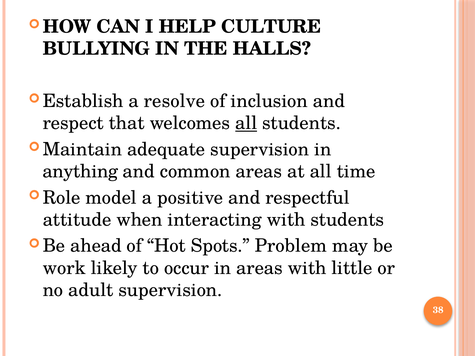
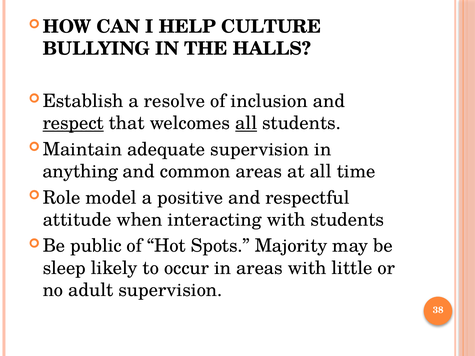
respect underline: none -> present
ahead: ahead -> public
Problem: Problem -> Majority
work: work -> sleep
